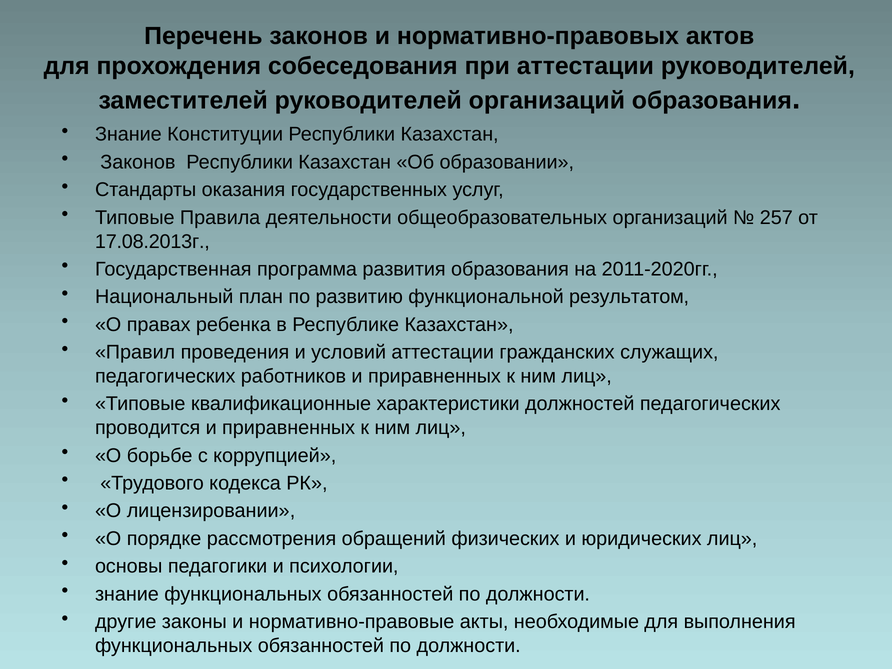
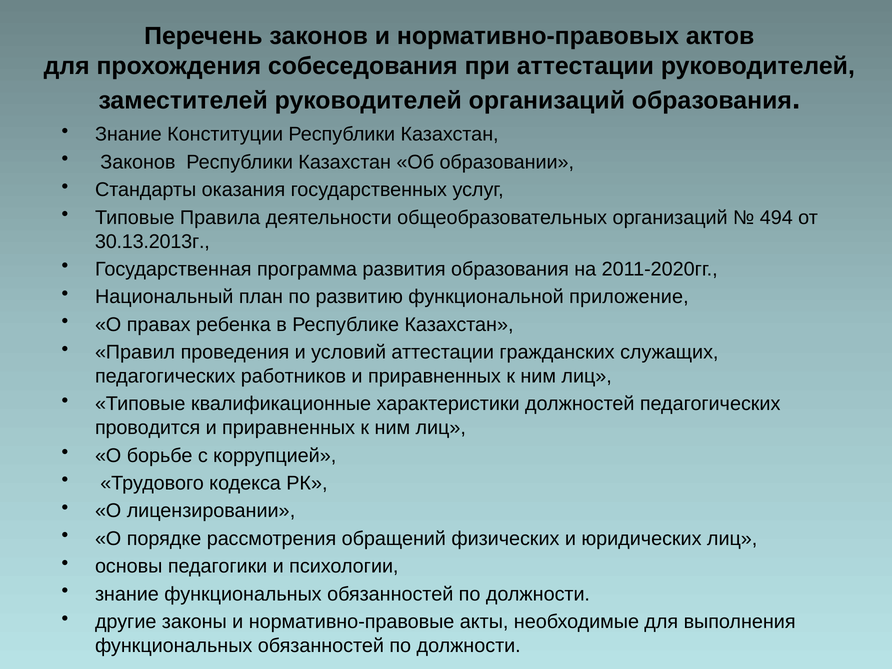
257: 257 -> 494
17.08.2013г: 17.08.2013г -> 30.13.2013г
результатом: результатом -> приложение
